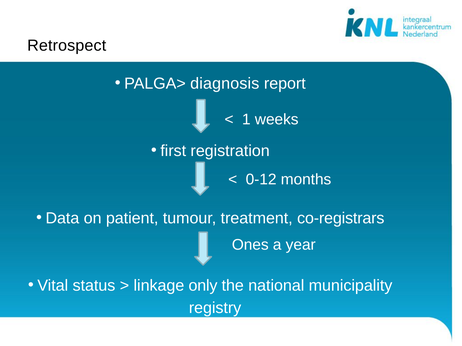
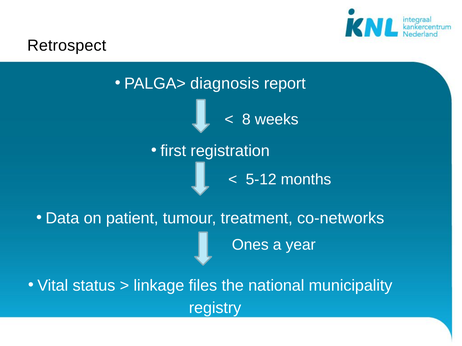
1: 1 -> 8
0-12: 0-12 -> 5-12
co-registrars: co-registrars -> co-networks
only: only -> files
